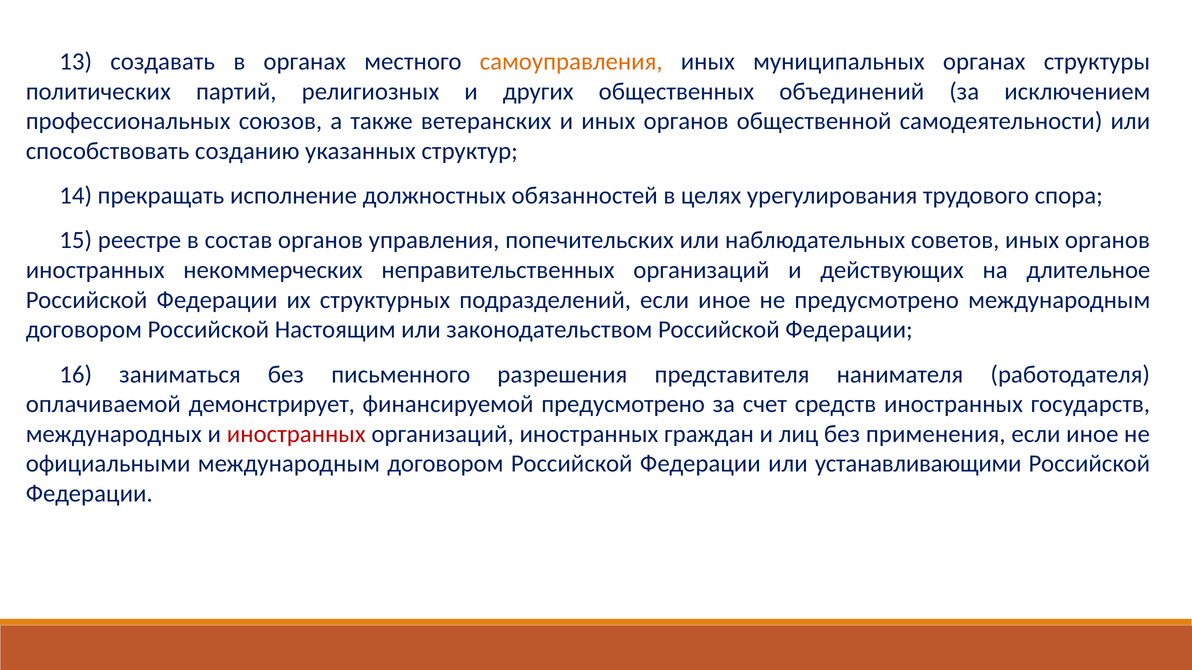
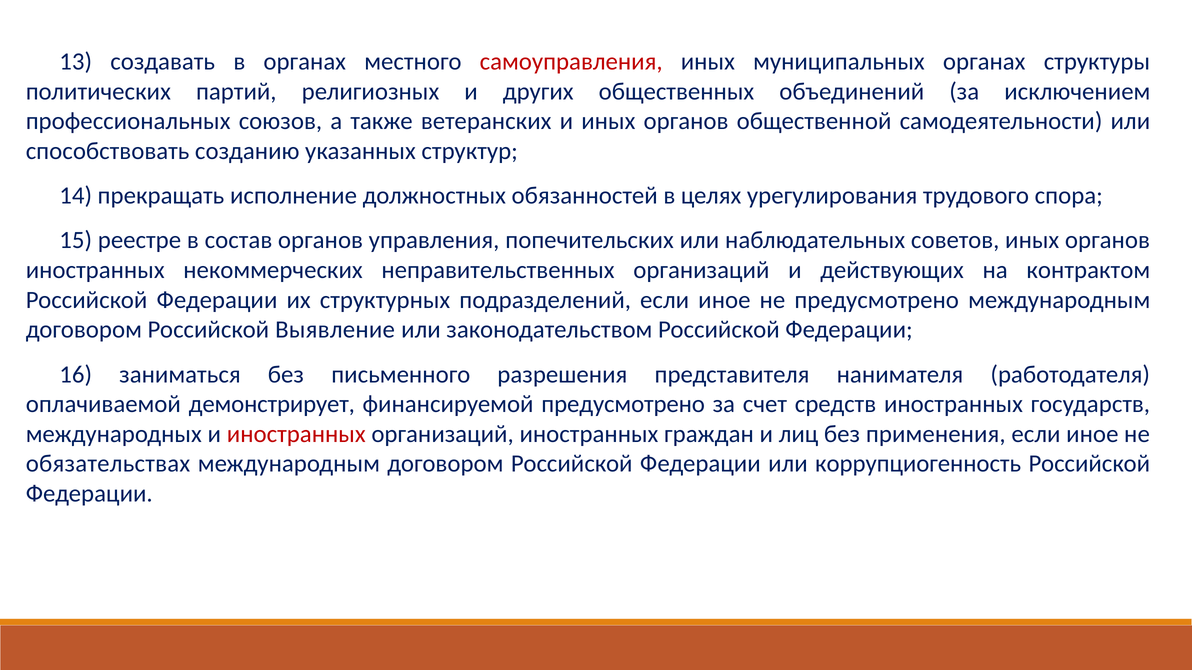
самоуправления colour: orange -> red
длительное: длительное -> контрактом
Настоящим: Настоящим -> Выявление
официальными: официальными -> обязательствах
устанавливающими: устанавливающими -> коррупциогенность
